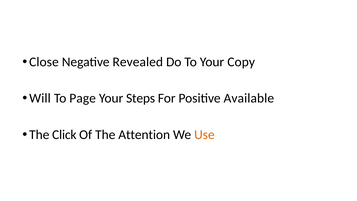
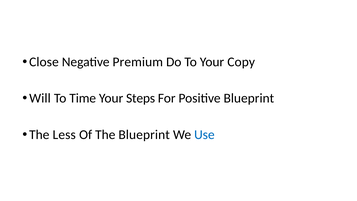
Revealed: Revealed -> Premium
Page: Page -> Time
Positive Available: Available -> Blueprint
Click: Click -> Less
The Attention: Attention -> Blueprint
Use colour: orange -> blue
